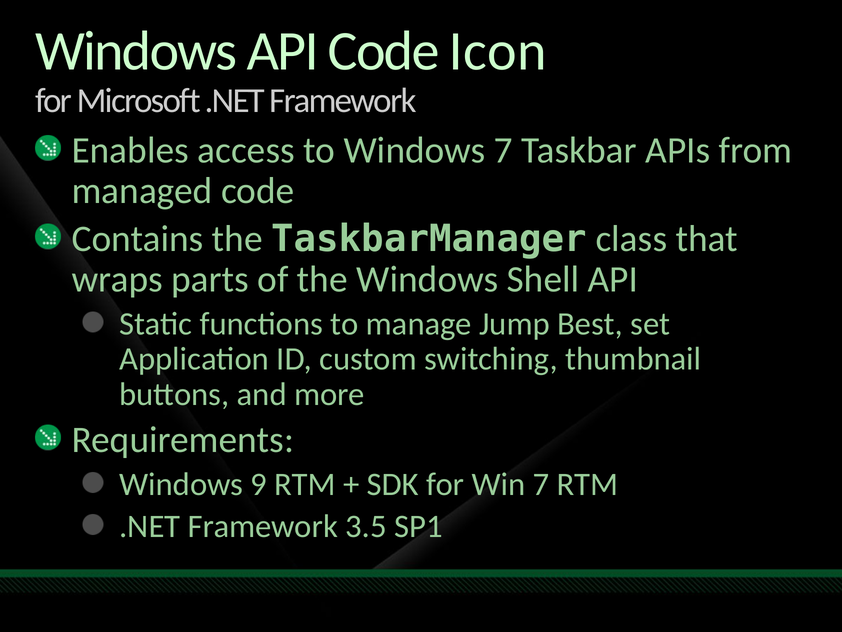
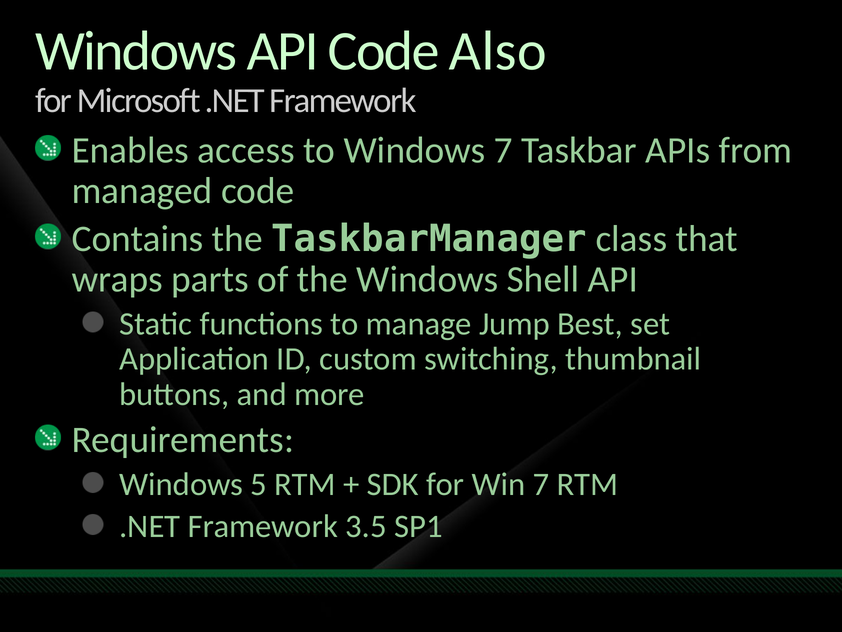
Icon: Icon -> Also
9: 9 -> 5
